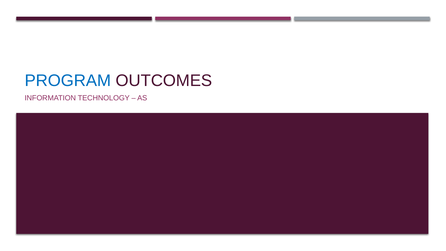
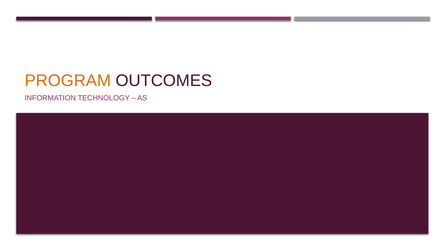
PROGRAM colour: blue -> orange
